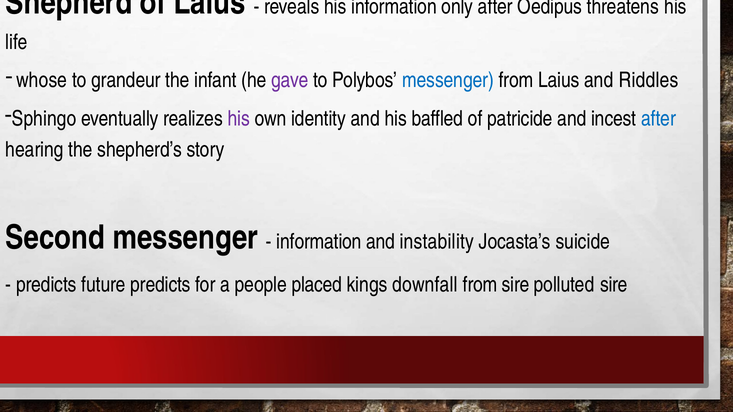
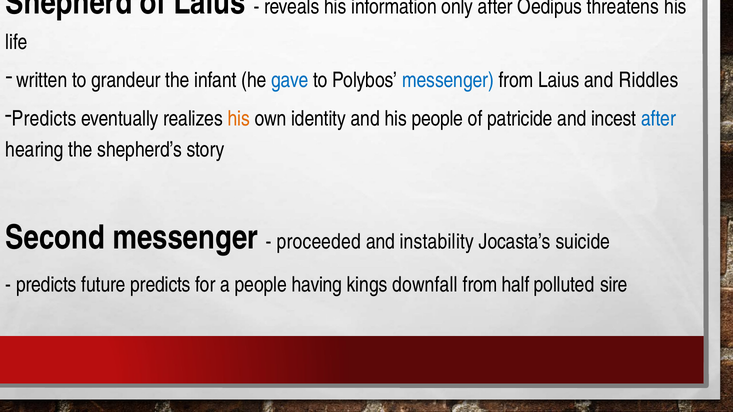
whose: whose -> written
gave colour: purple -> blue
Sphingo at (44, 119): Sphingo -> Predicts
his at (239, 119) colour: purple -> orange
his baffled: baffled -> people
information at (319, 242): information -> proceeded
placed: placed -> having
from sire: sire -> half
